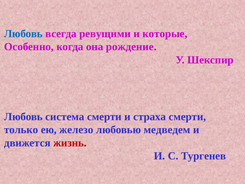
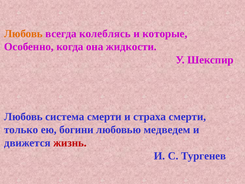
Любовь at (23, 34) colour: blue -> orange
ревущими: ревущими -> колеблясь
рождение: рождение -> жидкости
железо: железо -> богини
